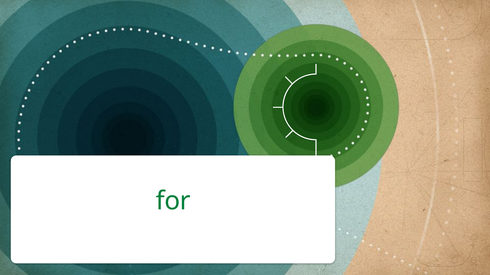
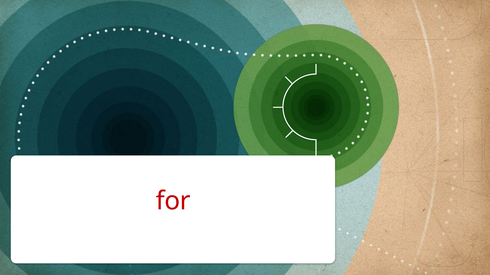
for colour: green -> red
